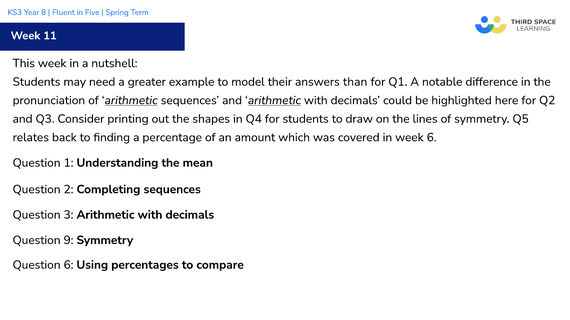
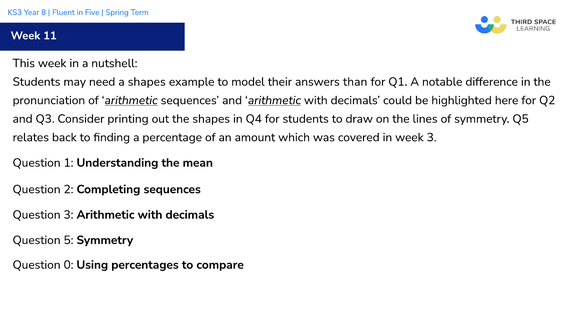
a greater: greater -> shapes
week 6: 6 -> 3
9: 9 -> 5
Question 6: 6 -> 0
